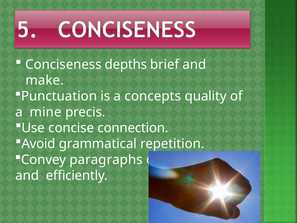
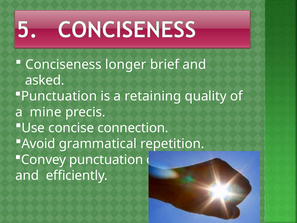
depths: depths -> longer
make: make -> asked
concepts: concepts -> retaining
Convey paragraphs: paragraphs -> punctuation
